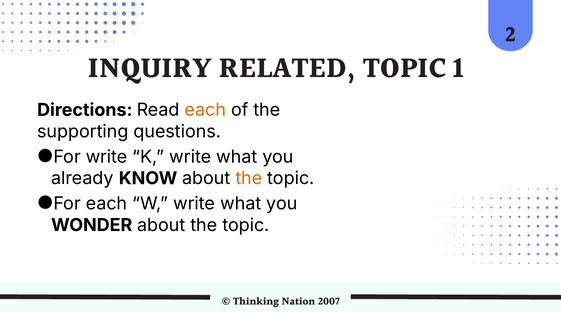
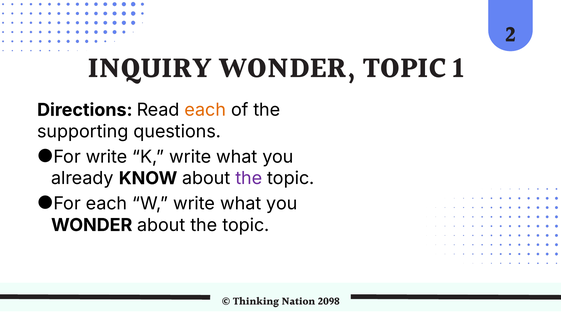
INQUIRY RELATED: RELATED -> WONDER
the at (249, 179) colour: orange -> purple
2007: 2007 -> 2098
